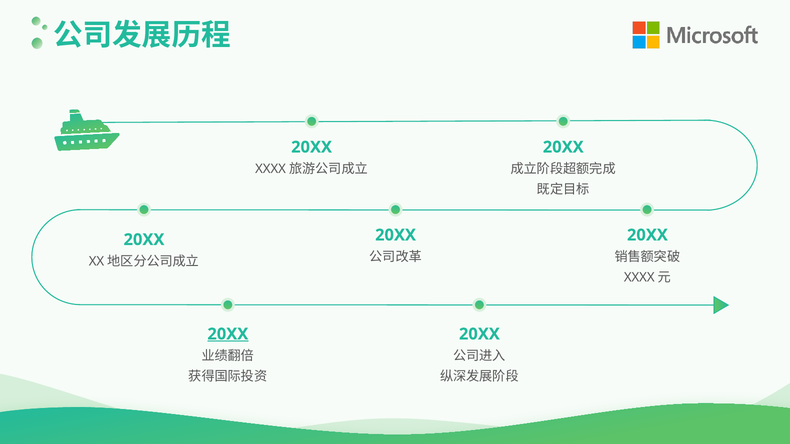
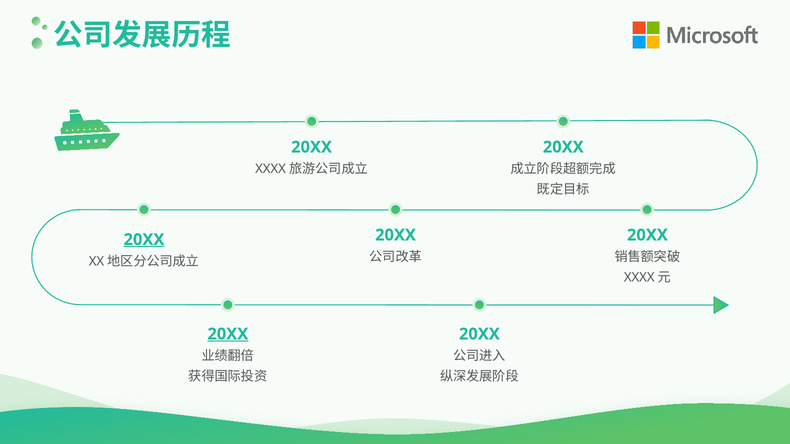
20XX at (144, 240) underline: none -> present
